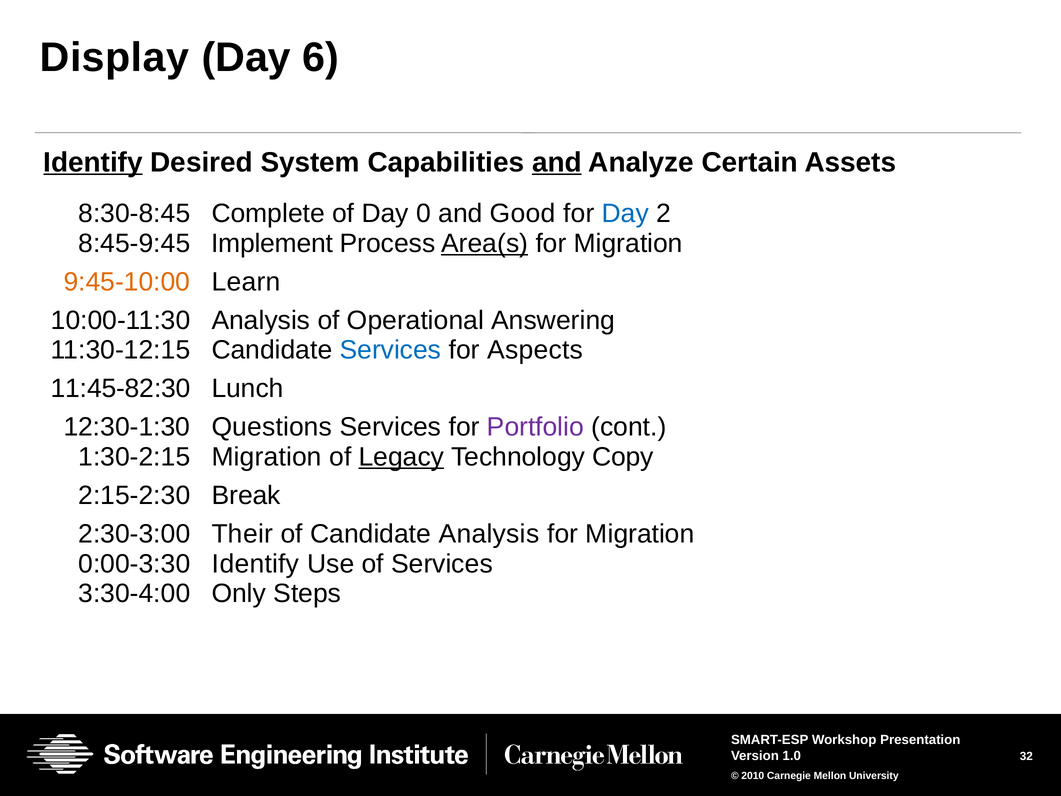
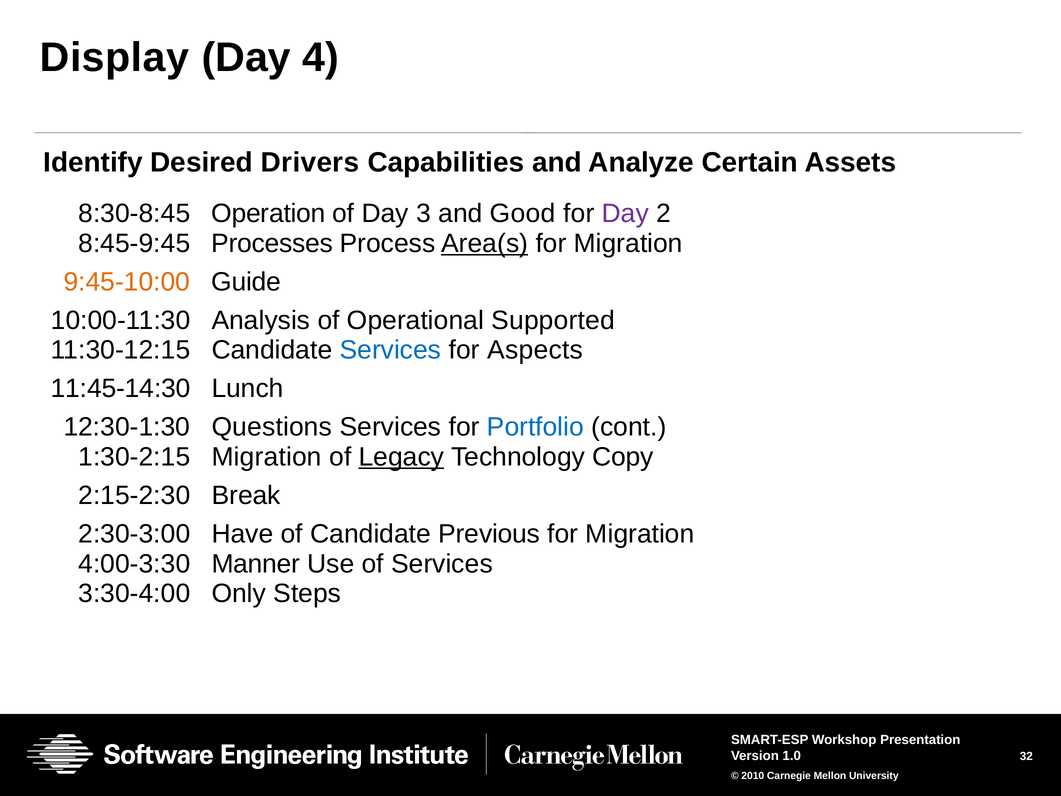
6: 6 -> 4
Identify at (93, 162) underline: present -> none
System: System -> Drivers
and at (557, 162) underline: present -> none
Complete: Complete -> Operation
0: 0 -> 3
Day at (625, 213) colour: blue -> purple
Implement: Implement -> Processes
Learn: Learn -> Guide
Answering: Answering -> Supported
11:45-82:30: 11:45-82:30 -> 11:45-14:30
Portfolio colour: purple -> blue
Their: Their -> Have
Candidate Analysis: Analysis -> Previous
0:00-3:30: 0:00-3:30 -> 4:00-3:30
Identify at (256, 564): Identify -> Manner
